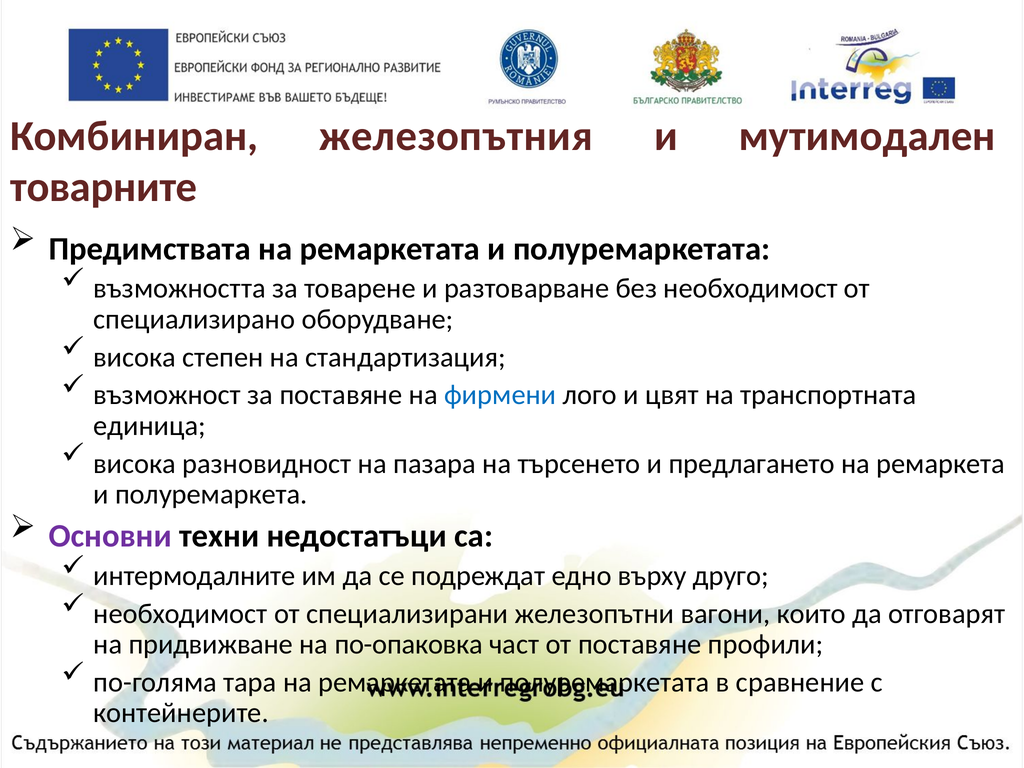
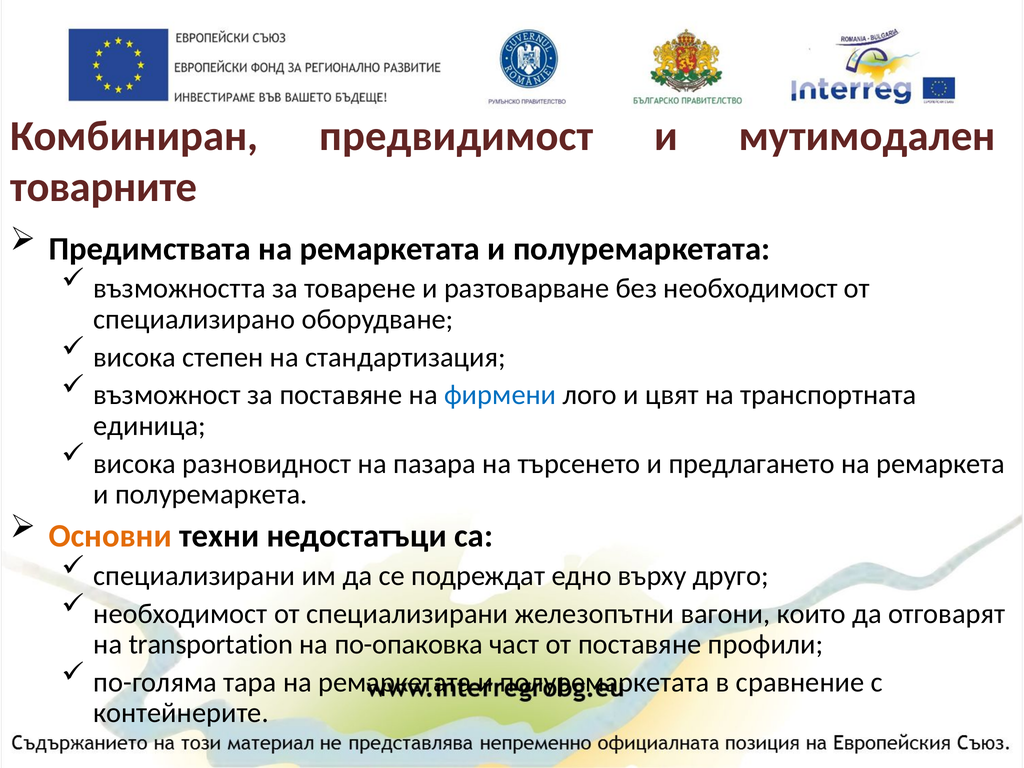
железопътния: железопътния -> предвидимост
Основни colour: purple -> orange
интермодалните at (194, 576): интермодалните -> специализирани
придвижване: придвижване -> transportation
